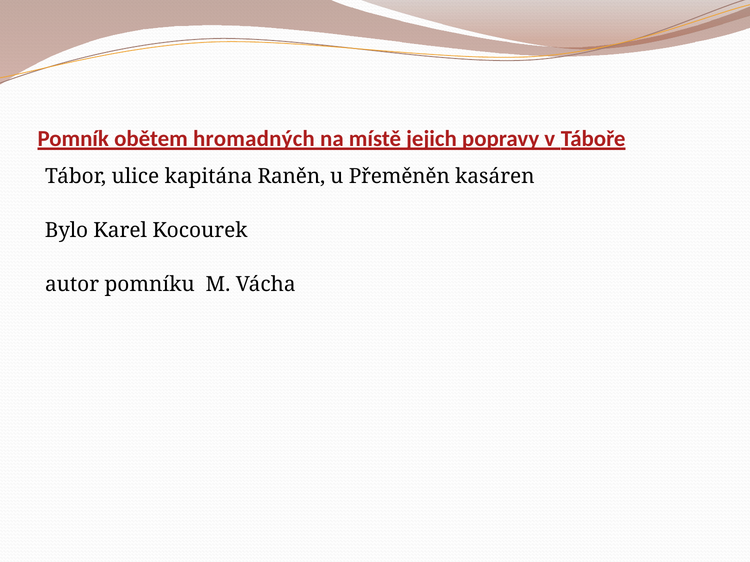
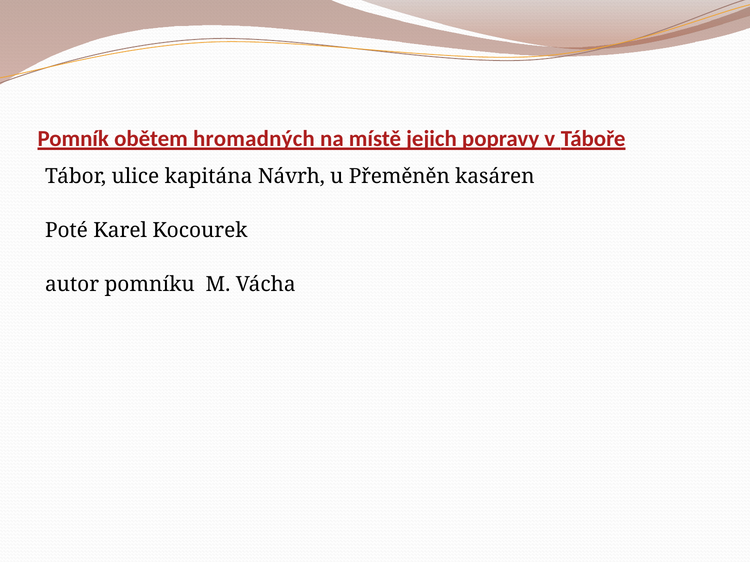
Raněn: Raněn -> Návrh
Bylo: Bylo -> Poté
